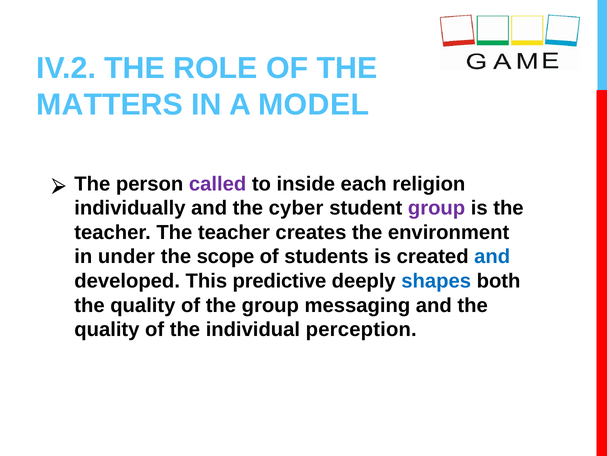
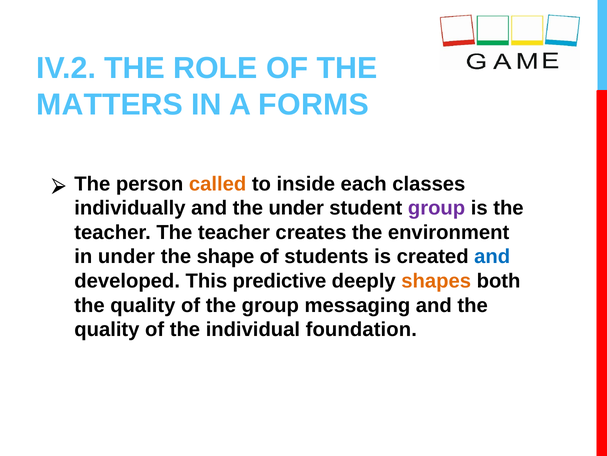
MODEL: MODEL -> FORMS
called colour: purple -> orange
religion: religion -> classes
the cyber: cyber -> under
scope: scope -> shape
shapes colour: blue -> orange
perception: perception -> foundation
